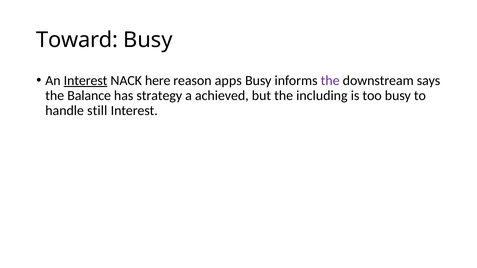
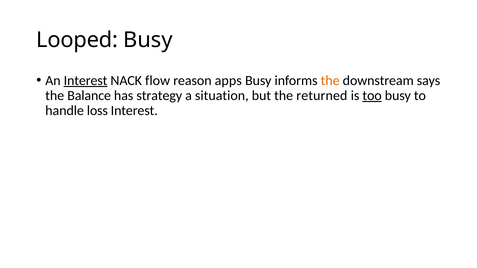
Toward: Toward -> Looped
here: here -> flow
the at (330, 81) colour: purple -> orange
achieved: achieved -> situation
including: including -> returned
too underline: none -> present
still: still -> loss
